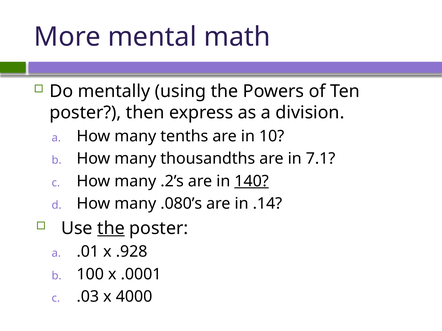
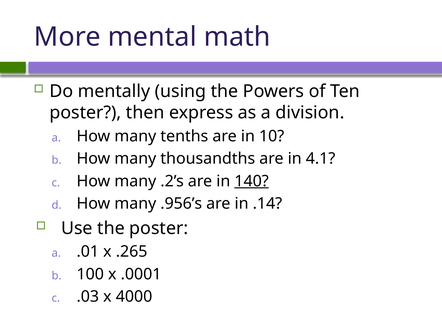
7.1: 7.1 -> 4.1
.080’s: .080’s -> .956’s
the at (111, 229) underline: present -> none
.928: .928 -> .265
